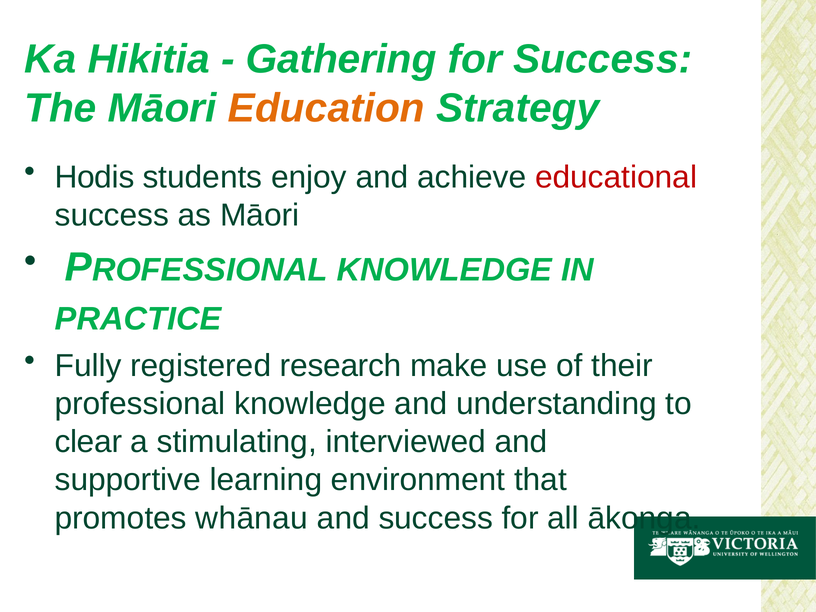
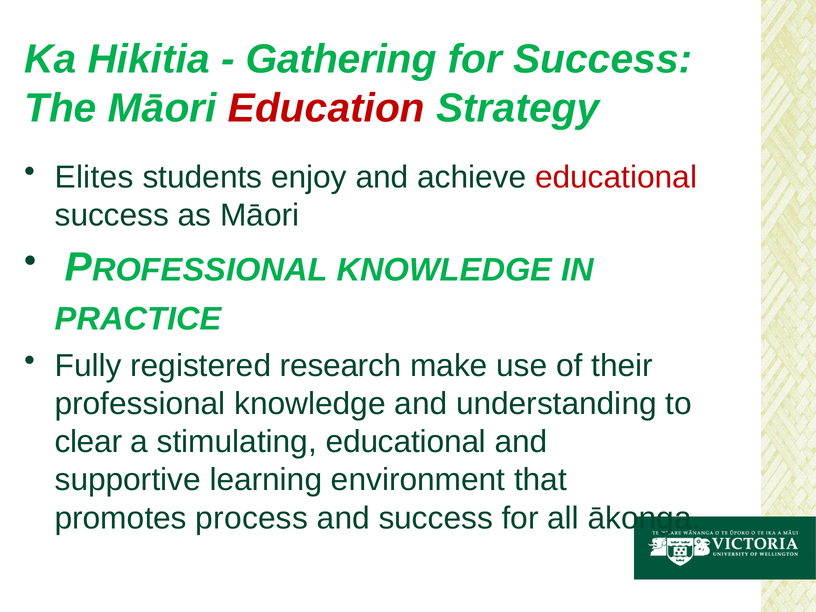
Education colour: orange -> red
Hodis: Hodis -> Elites
stimulating interviewed: interviewed -> educational
whānau: whānau -> process
